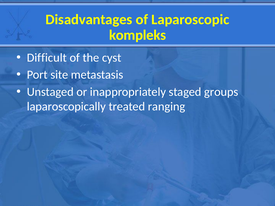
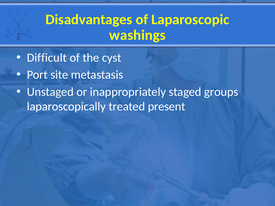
kompleks: kompleks -> washings
ranging: ranging -> present
